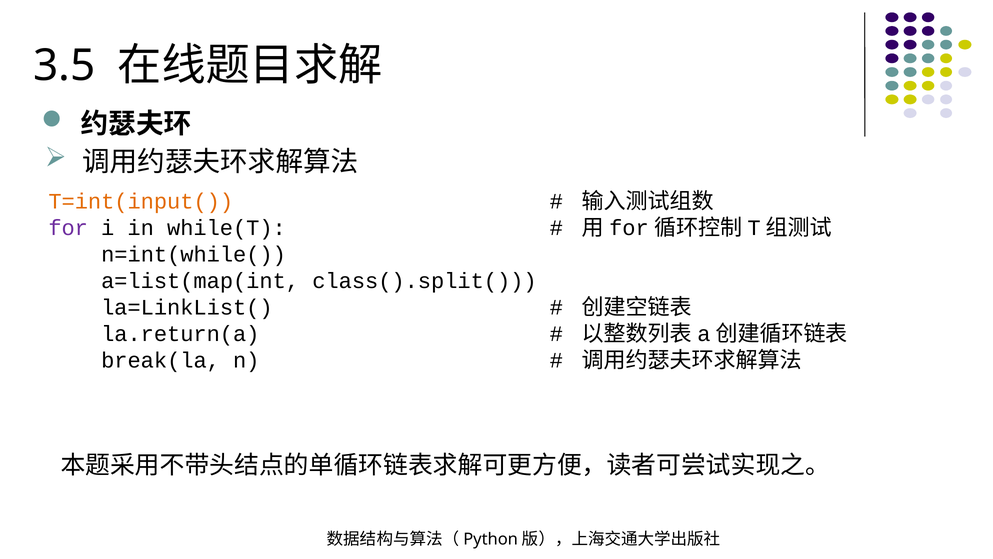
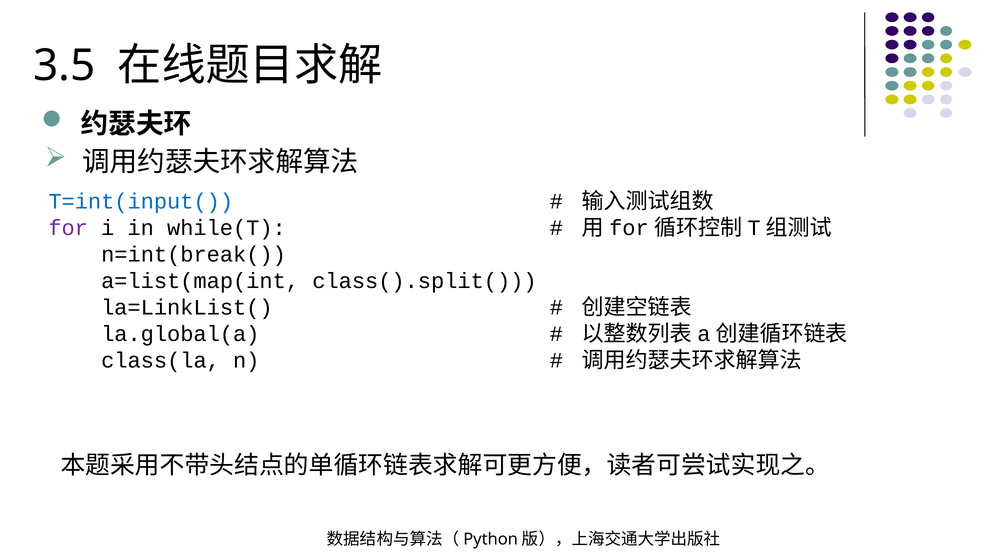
T=int(input( colour: orange -> blue
n=int(while(: n=int(while( -> n=int(break(
la.return(a: la.return(a -> la.global(a
break(la: break(la -> class(la
